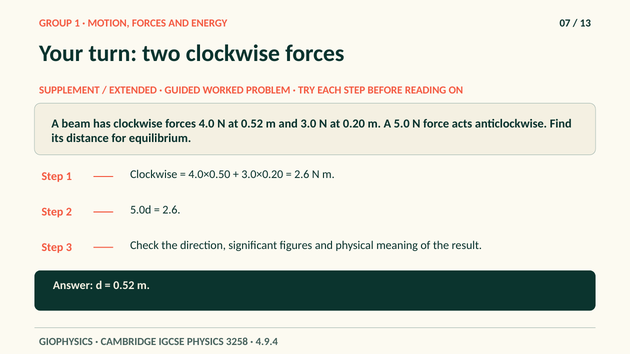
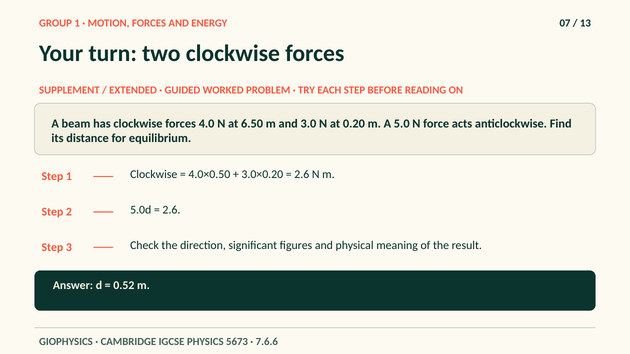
at 0.52: 0.52 -> 6.50
3258: 3258 -> 5673
4.9.4: 4.9.4 -> 7.6.6
